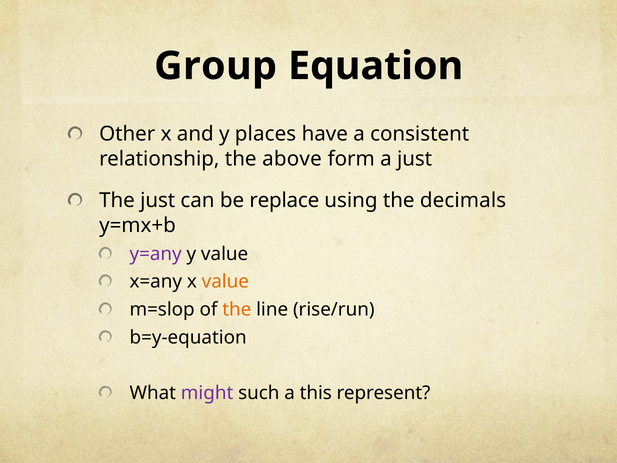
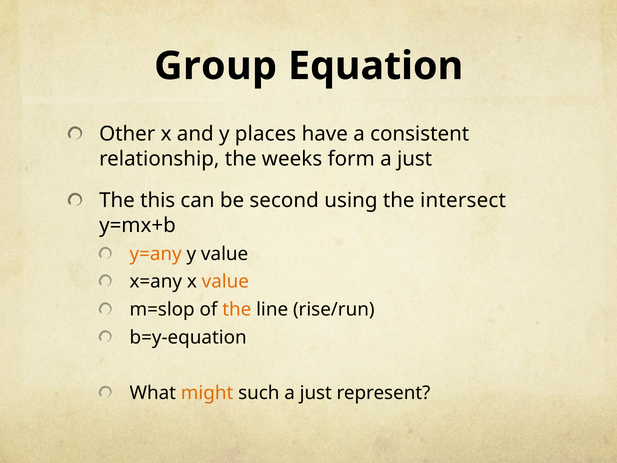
above: above -> weeks
The just: just -> this
replace: replace -> second
decimals: decimals -> intersect
y=any colour: purple -> orange
might colour: purple -> orange
such a this: this -> just
